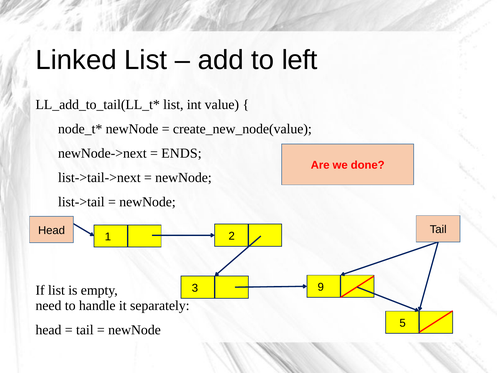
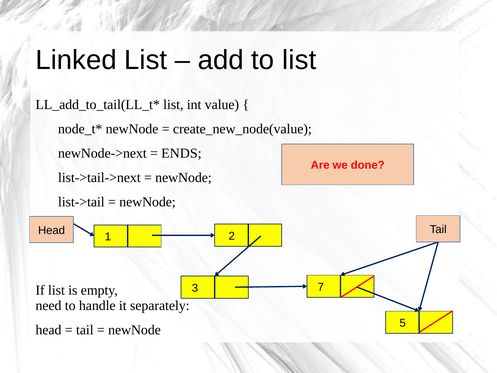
to left: left -> list
9: 9 -> 7
